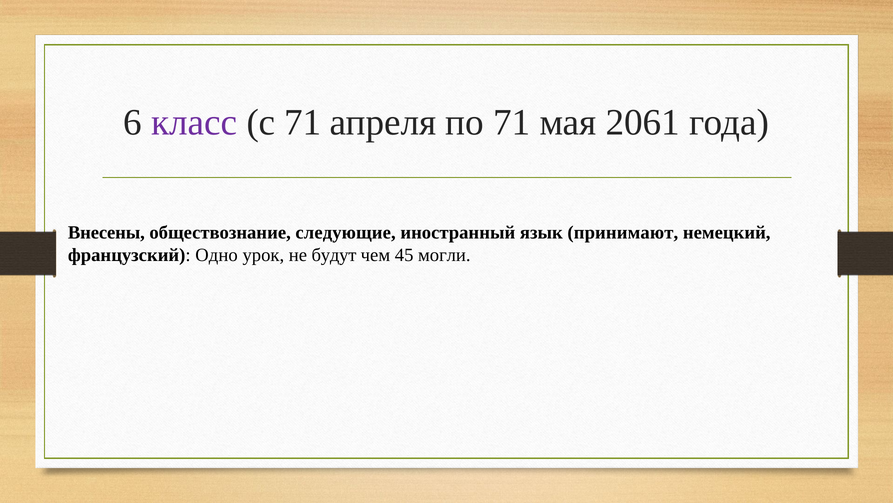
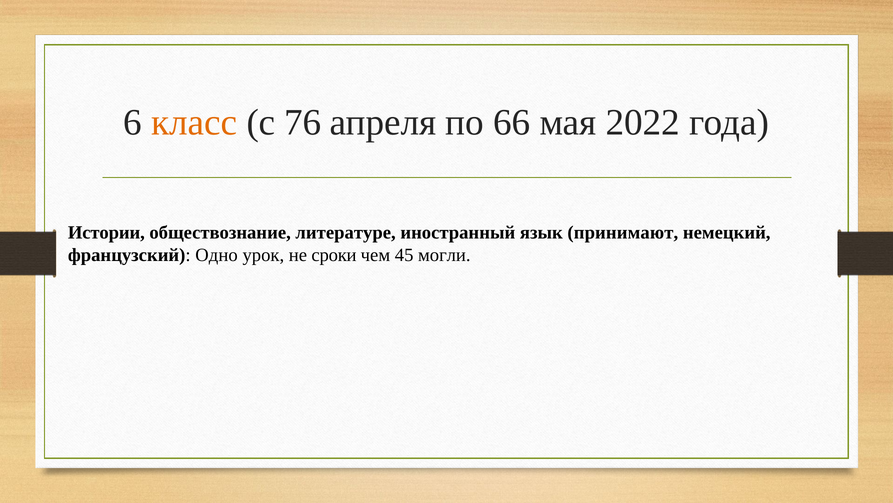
класс colour: purple -> orange
с 71: 71 -> 76
по 71: 71 -> 66
2061: 2061 -> 2022
Внесены: Внесены -> Истории
следующие: следующие -> литературе
будут: будут -> сроки
